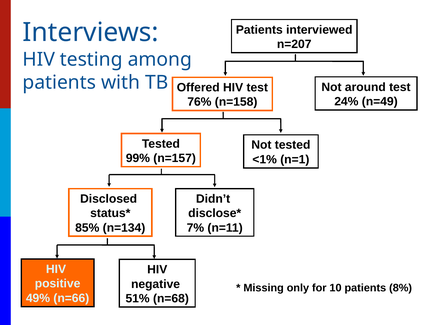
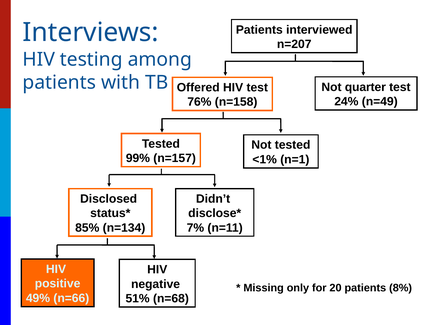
around: around -> quarter
10: 10 -> 20
